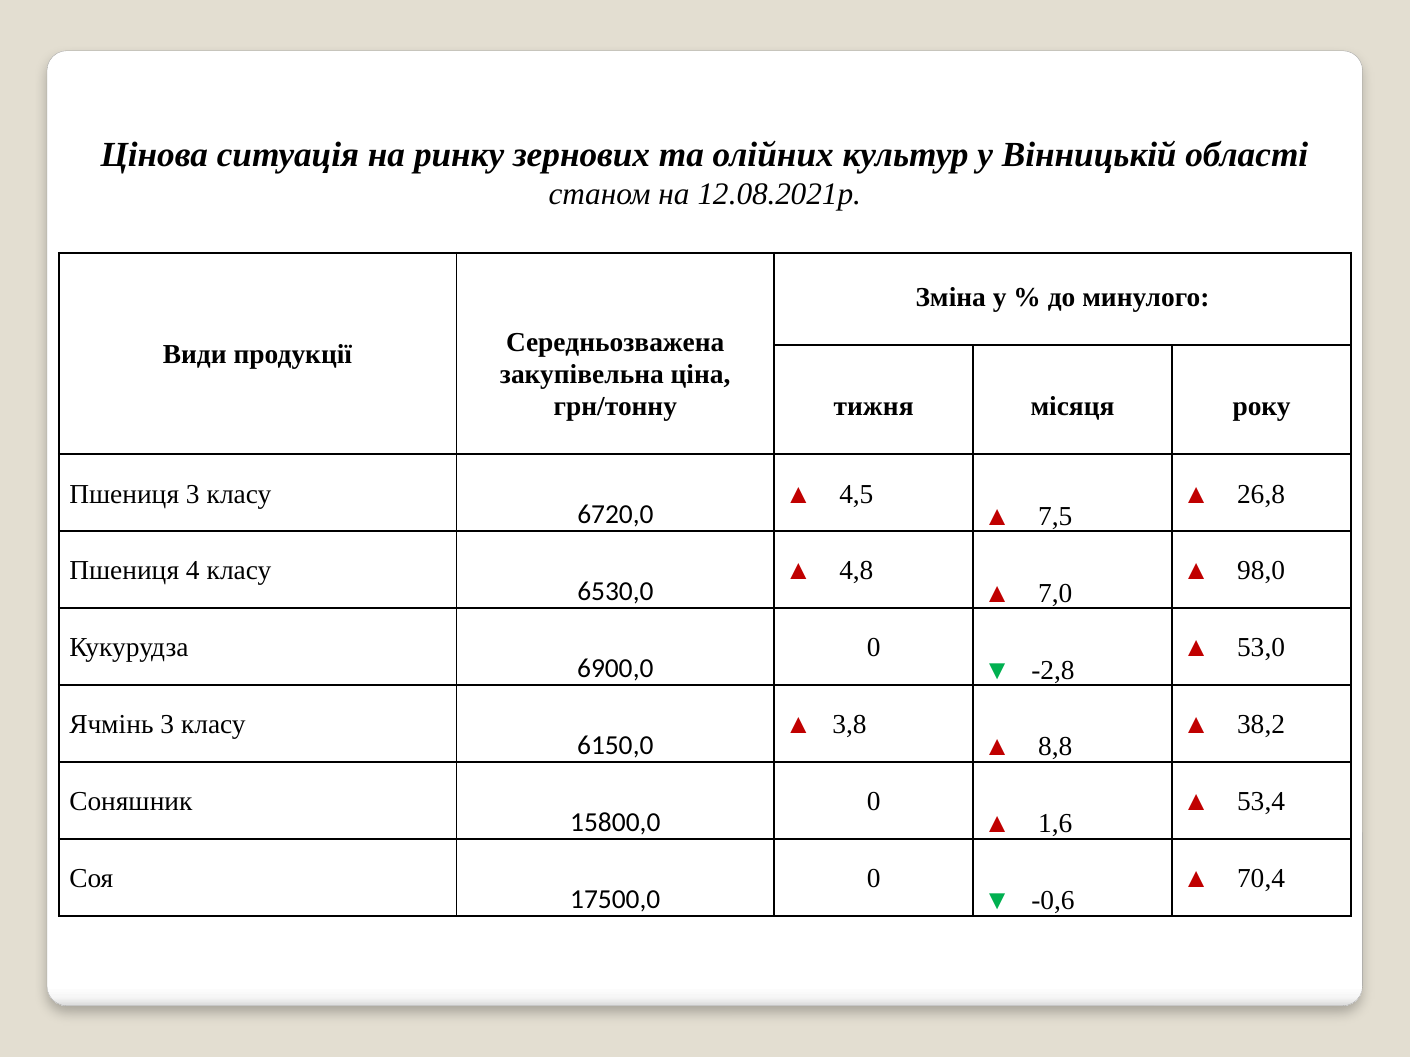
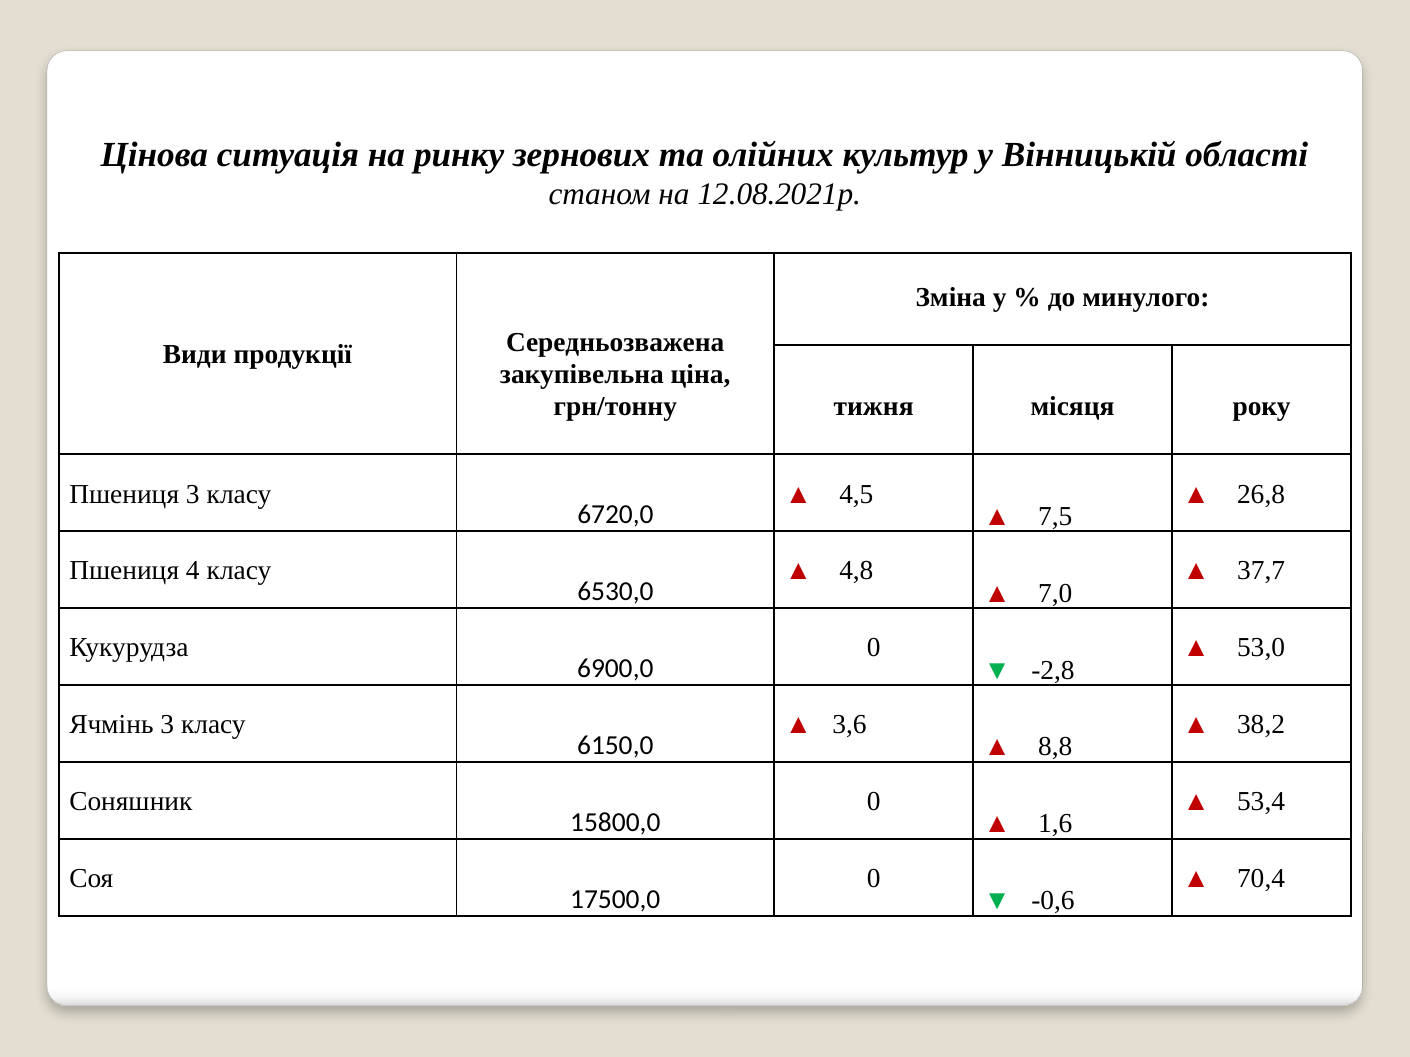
98,0: 98,0 -> 37,7
3,8: 3,8 -> 3,6
